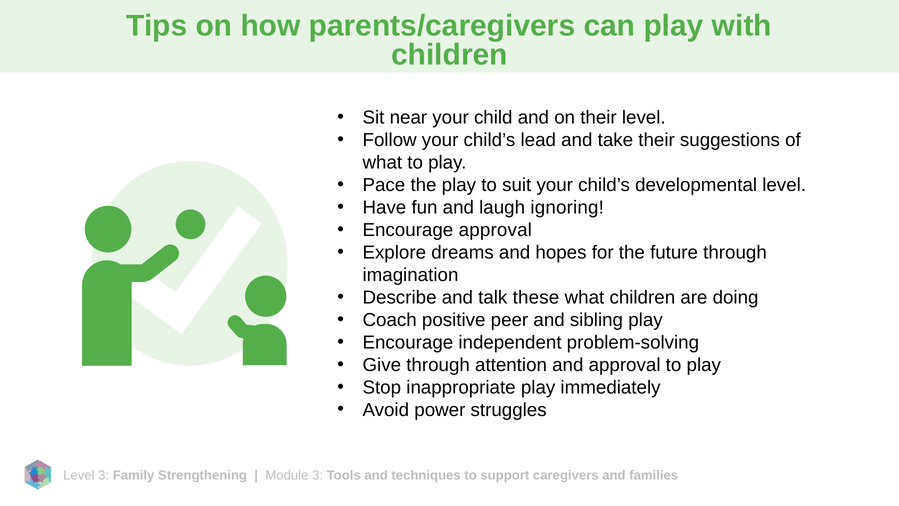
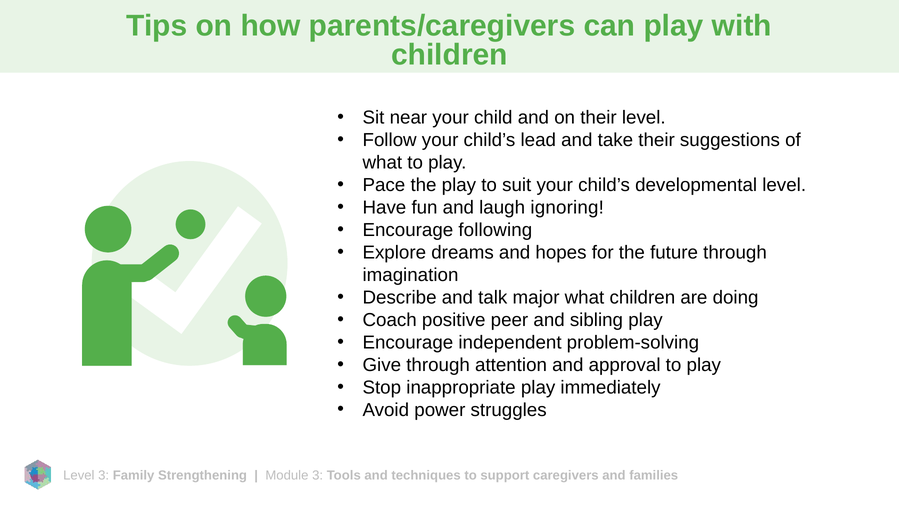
Encourage approval: approval -> following
these: these -> major
